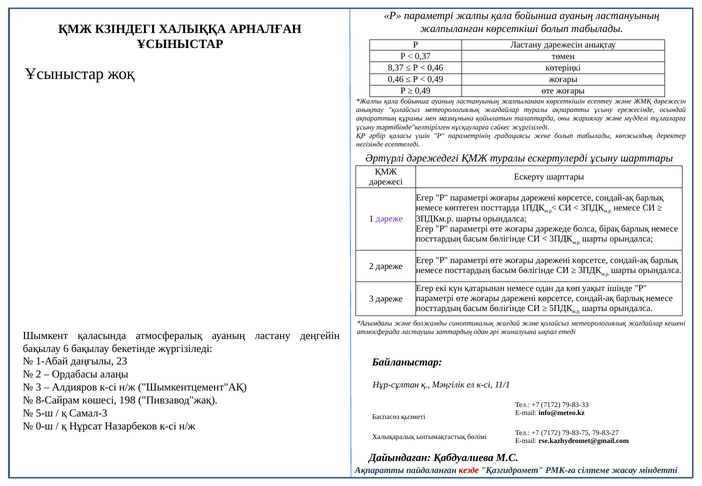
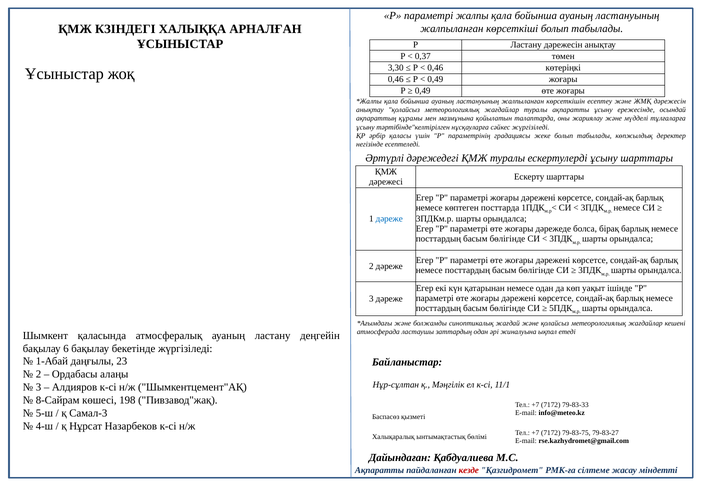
8,37: 8,37 -> 3,30
дәреже at (389, 219) colour: purple -> blue
0-ш: 0-ш -> 4-ш
